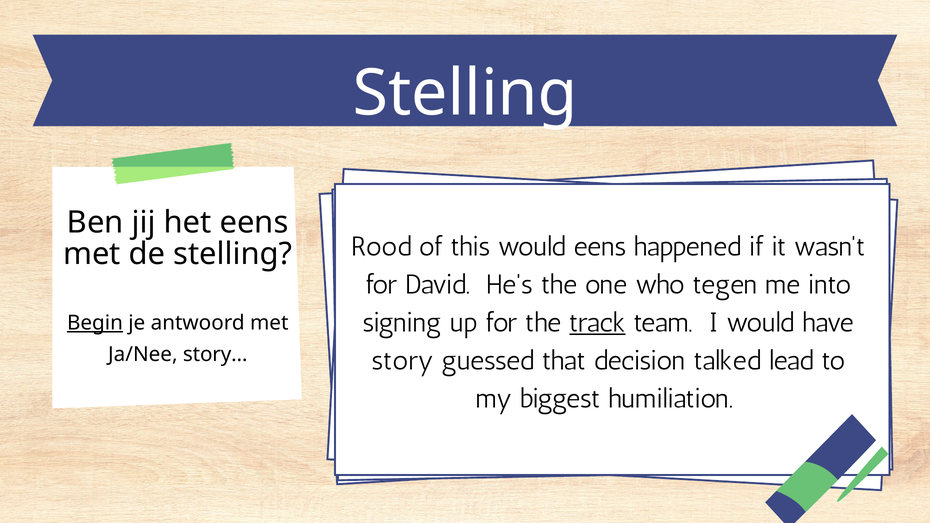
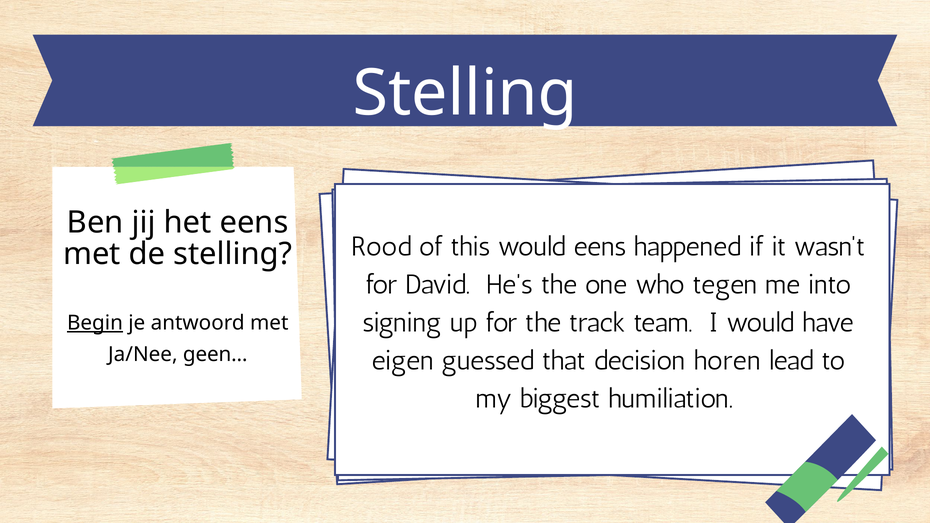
track underline: present -> none
story…: story… -> geen…
story: story -> eigen
talked: talked -> horen
